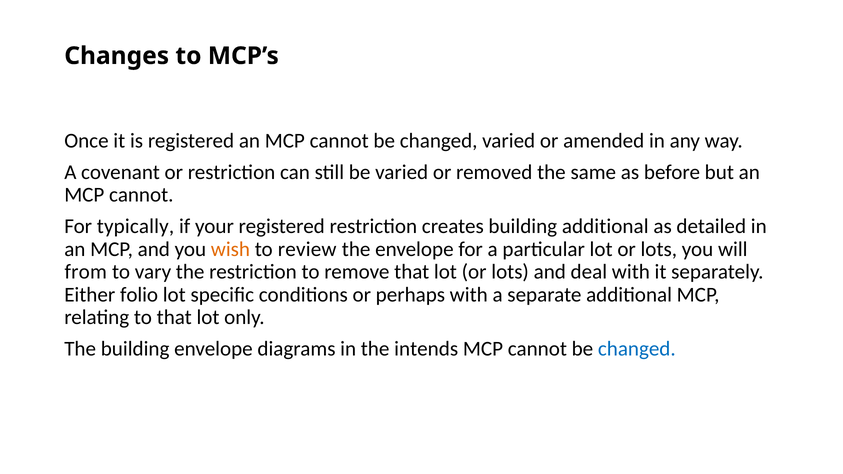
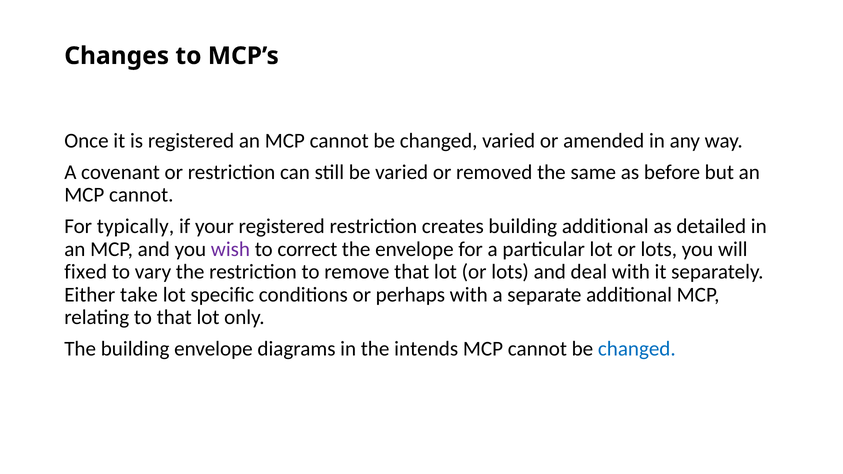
wish colour: orange -> purple
review: review -> correct
from: from -> fixed
folio: folio -> take
